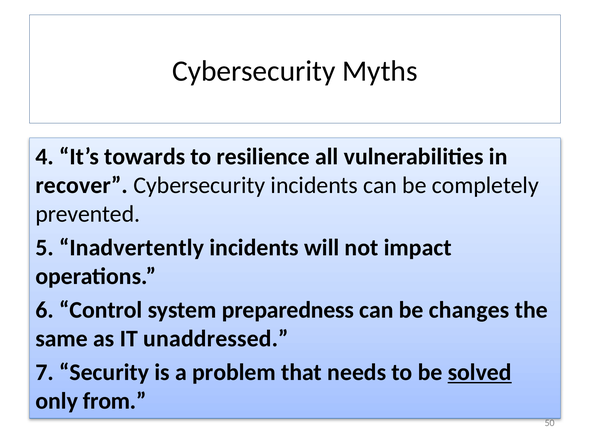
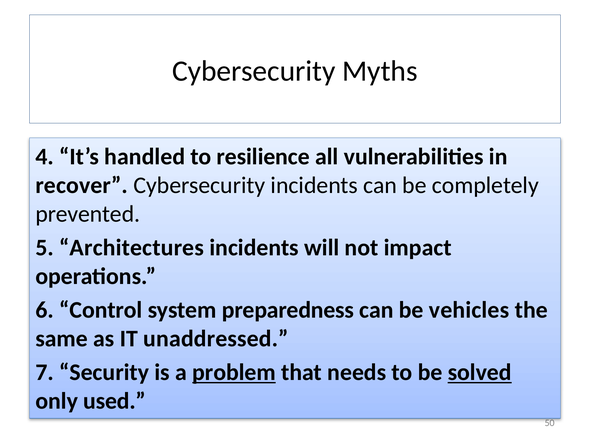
towards: towards -> handled
Inadvertently: Inadvertently -> Architectures
changes: changes -> vehicles
problem underline: none -> present
from: from -> used
